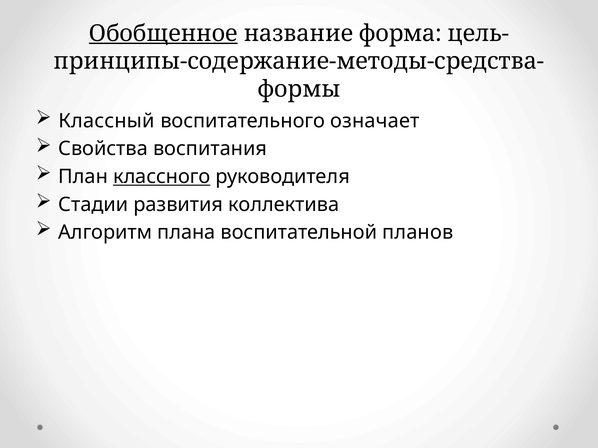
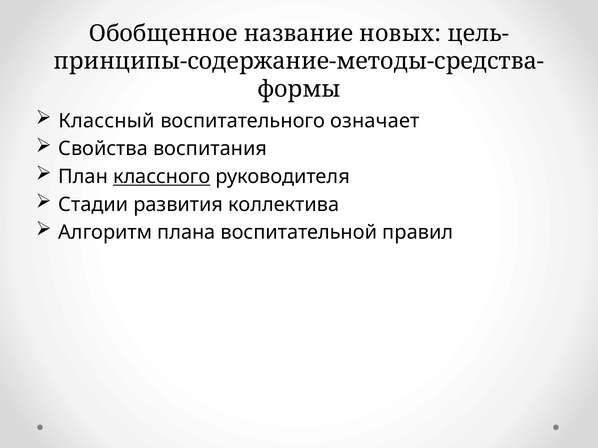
Обобщенное underline: present -> none
форма: форма -> новых
планов: планов -> правил
